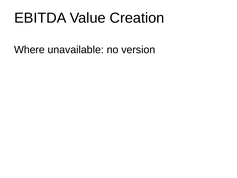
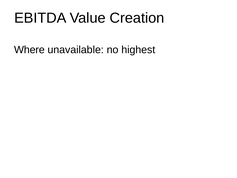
version: version -> highest
